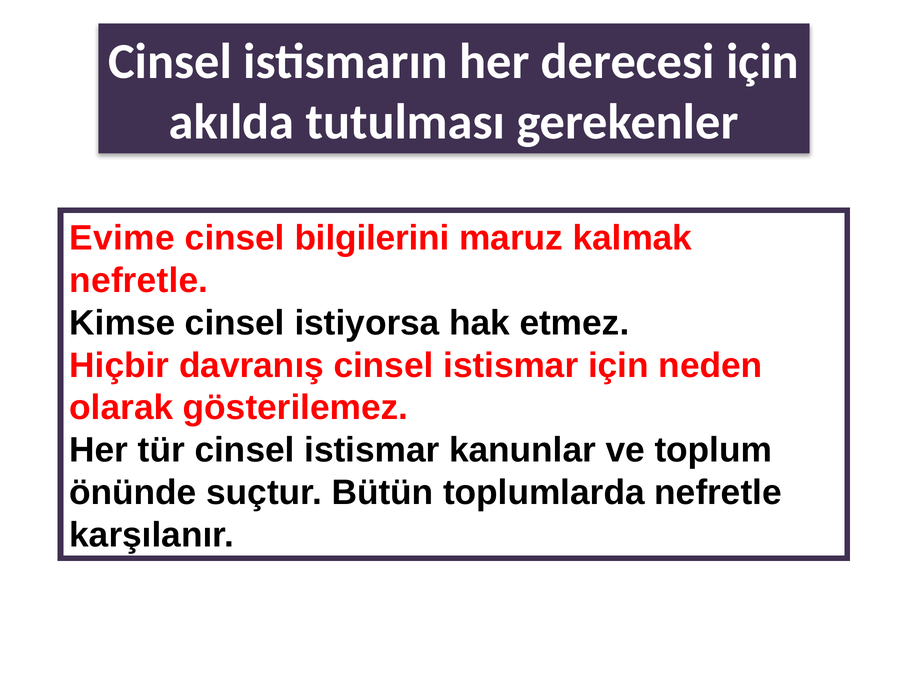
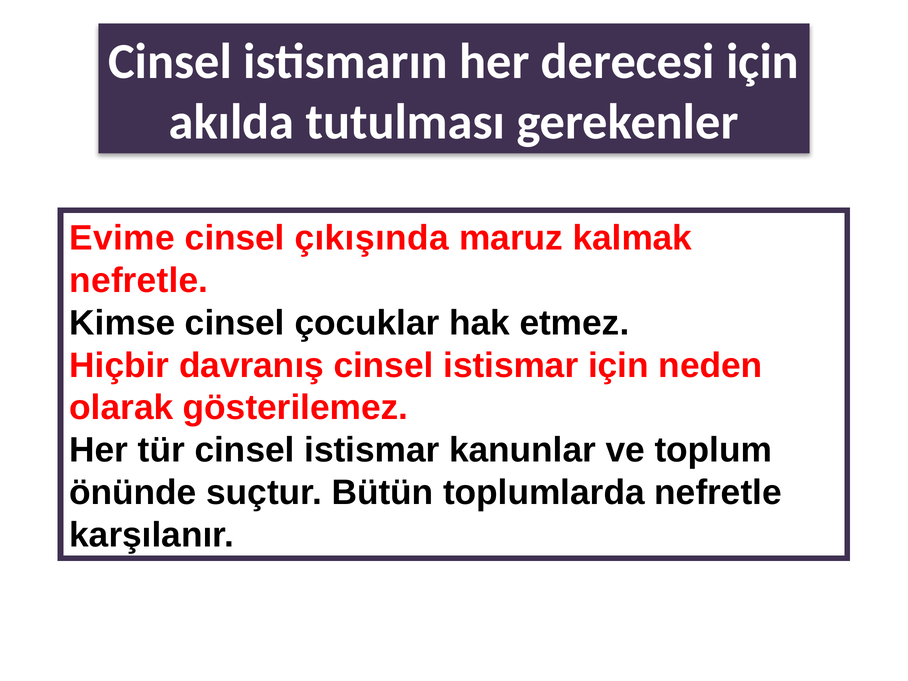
bilgilerini: bilgilerini -> çıkışında
istiyorsa: istiyorsa -> çocuklar
